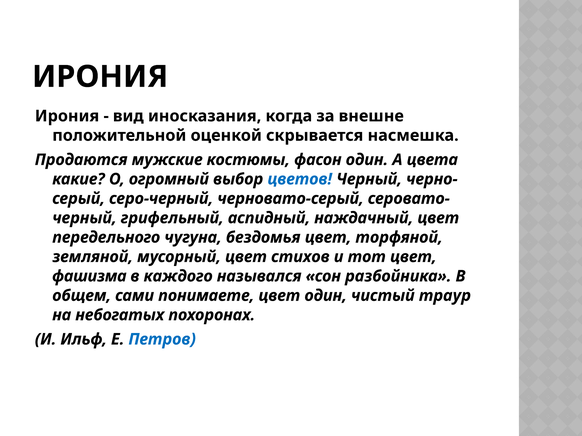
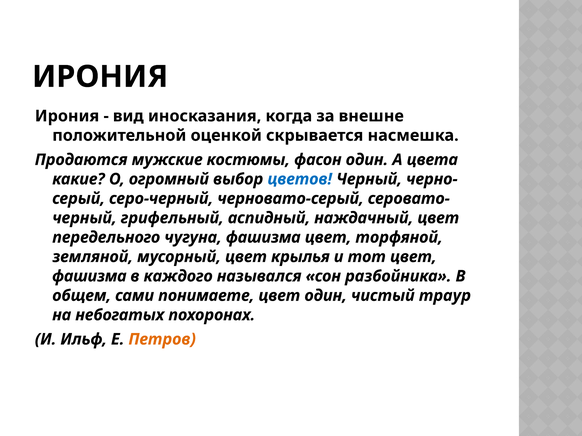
чугуна бездомья: бездомья -> фашизма
стихов: стихов -> крылья
Петров colour: blue -> orange
